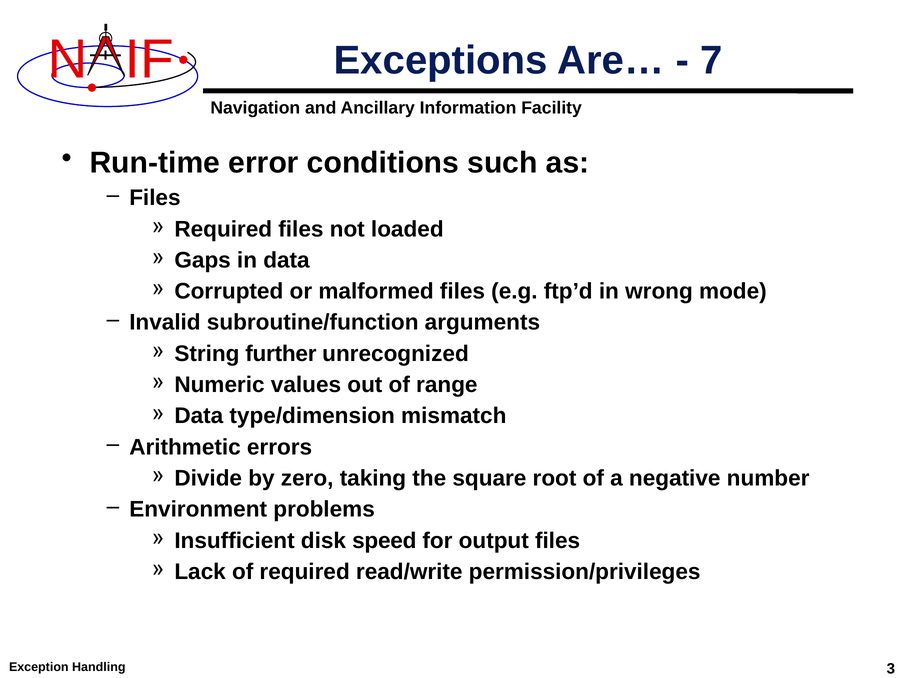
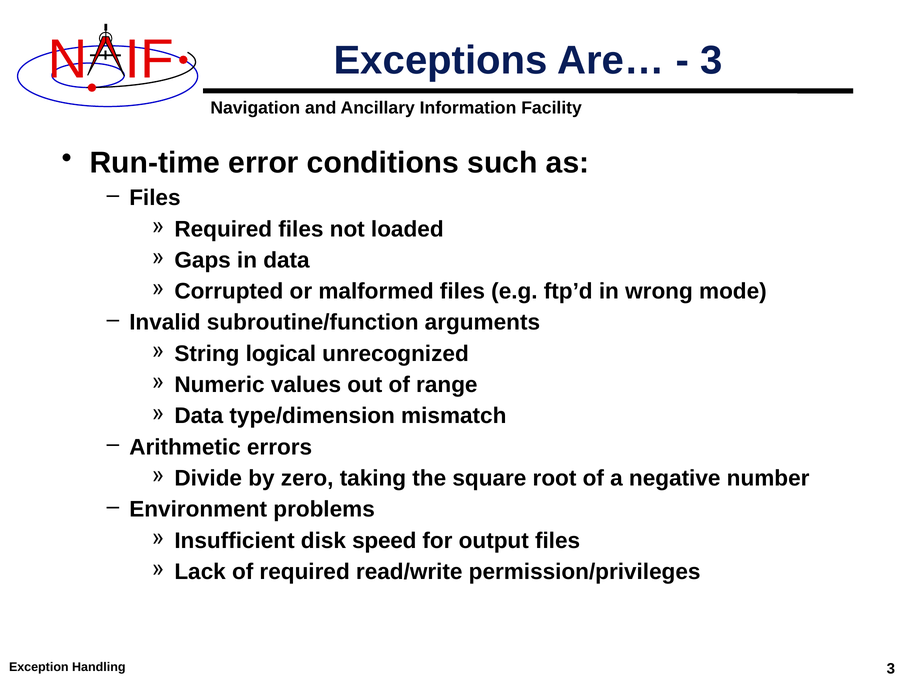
7 at (711, 60): 7 -> 3
further: further -> logical
